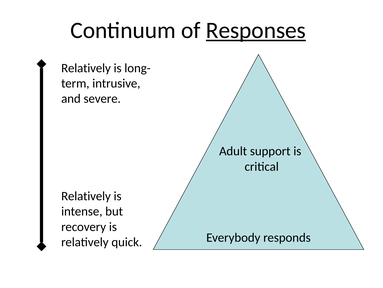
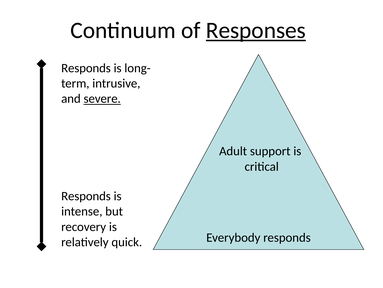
Relatively at (86, 68): Relatively -> Responds
severe underline: none -> present
Relatively at (86, 196): Relatively -> Responds
